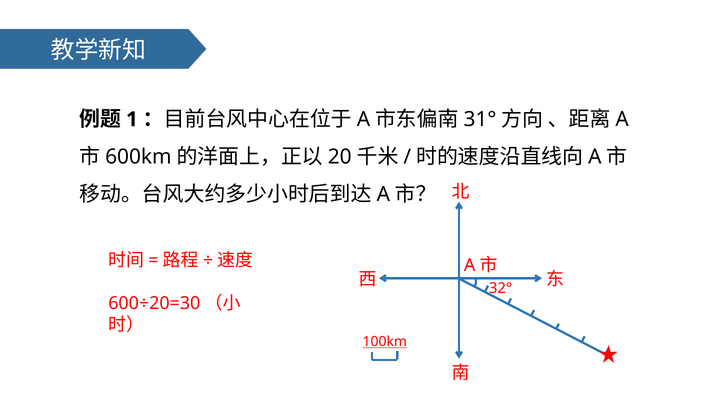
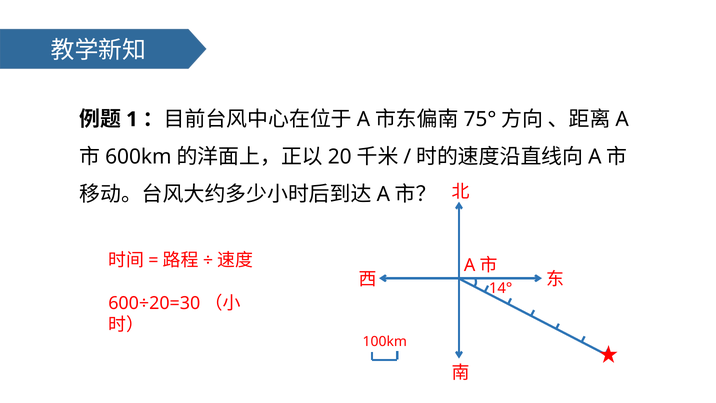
31°: 31° -> 75°
32°: 32° -> 14°
100km underline: present -> none
